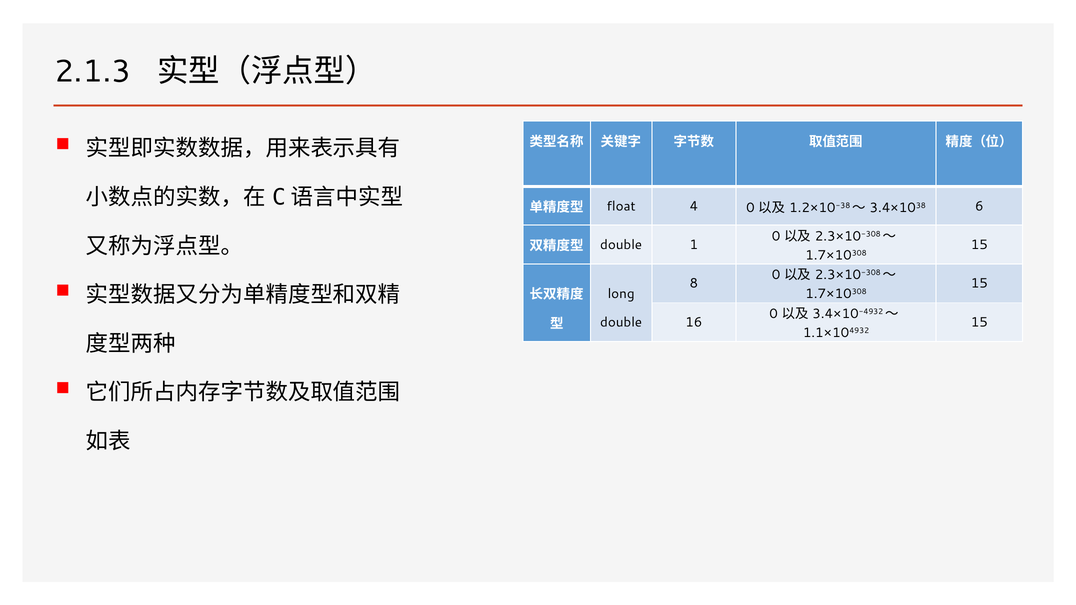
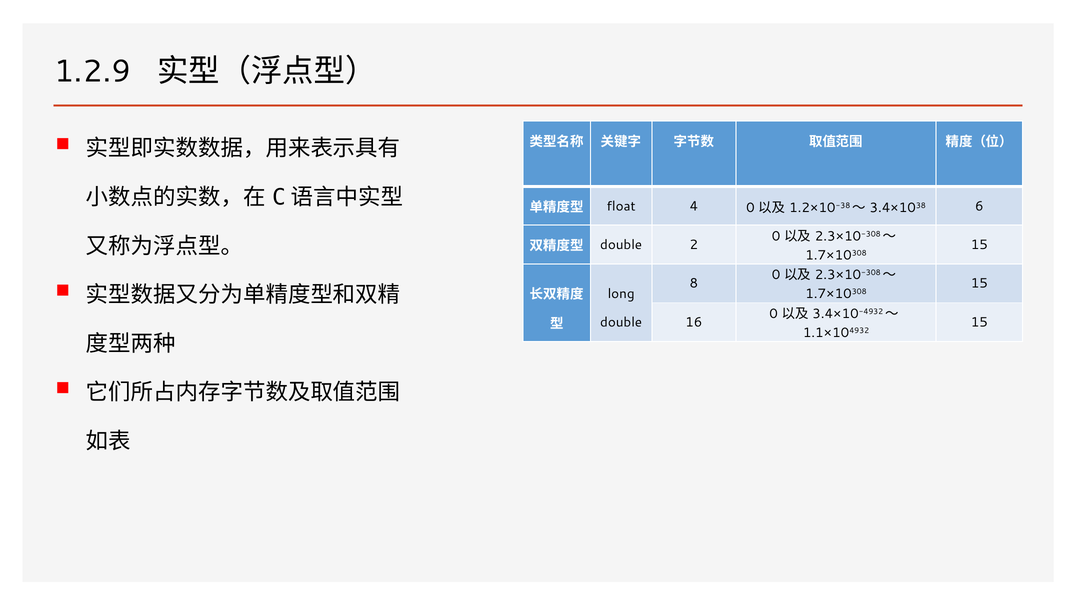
2.1.3: 2.1.3 -> 1.2.9
1: 1 -> 2
